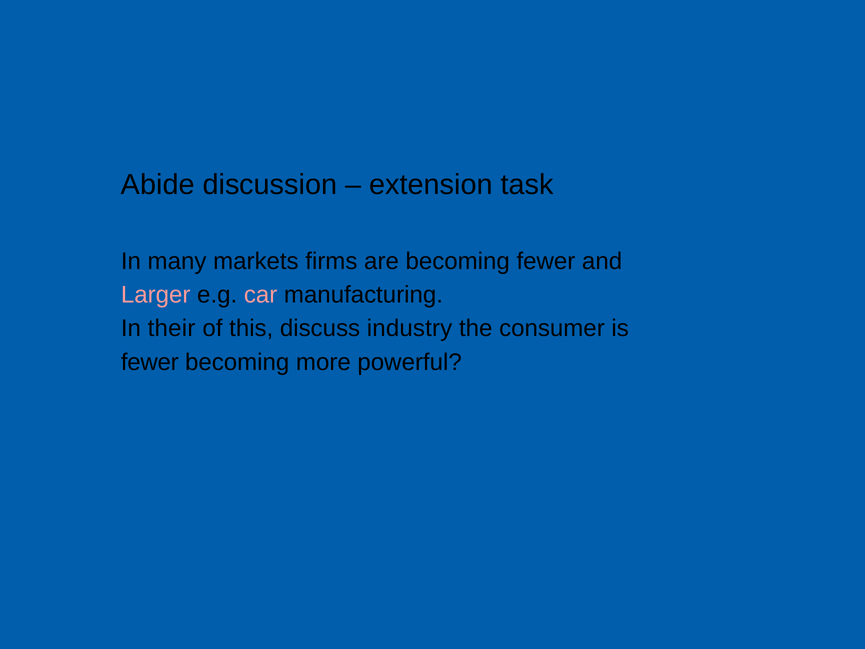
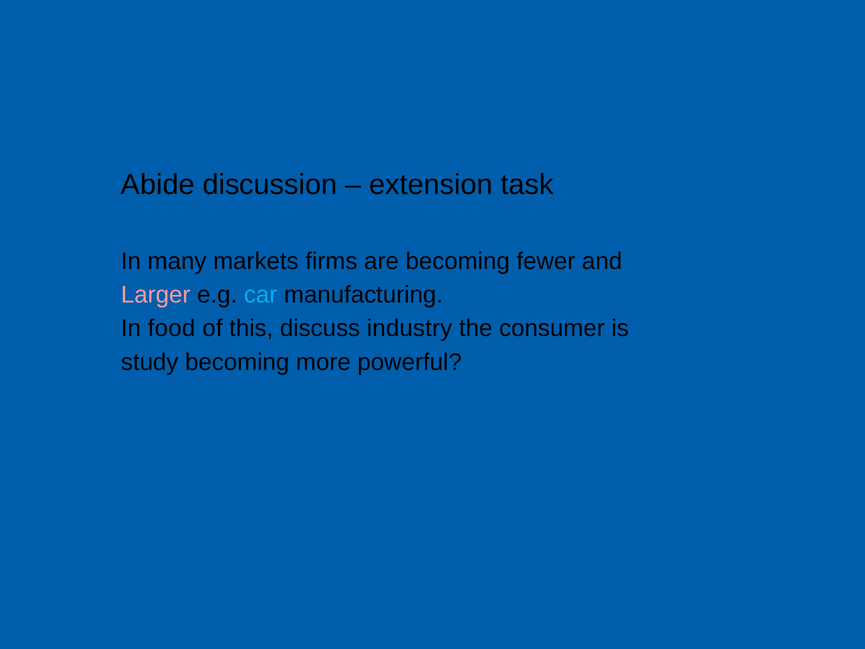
car colour: pink -> light blue
their: their -> food
fewer at (150, 362): fewer -> study
